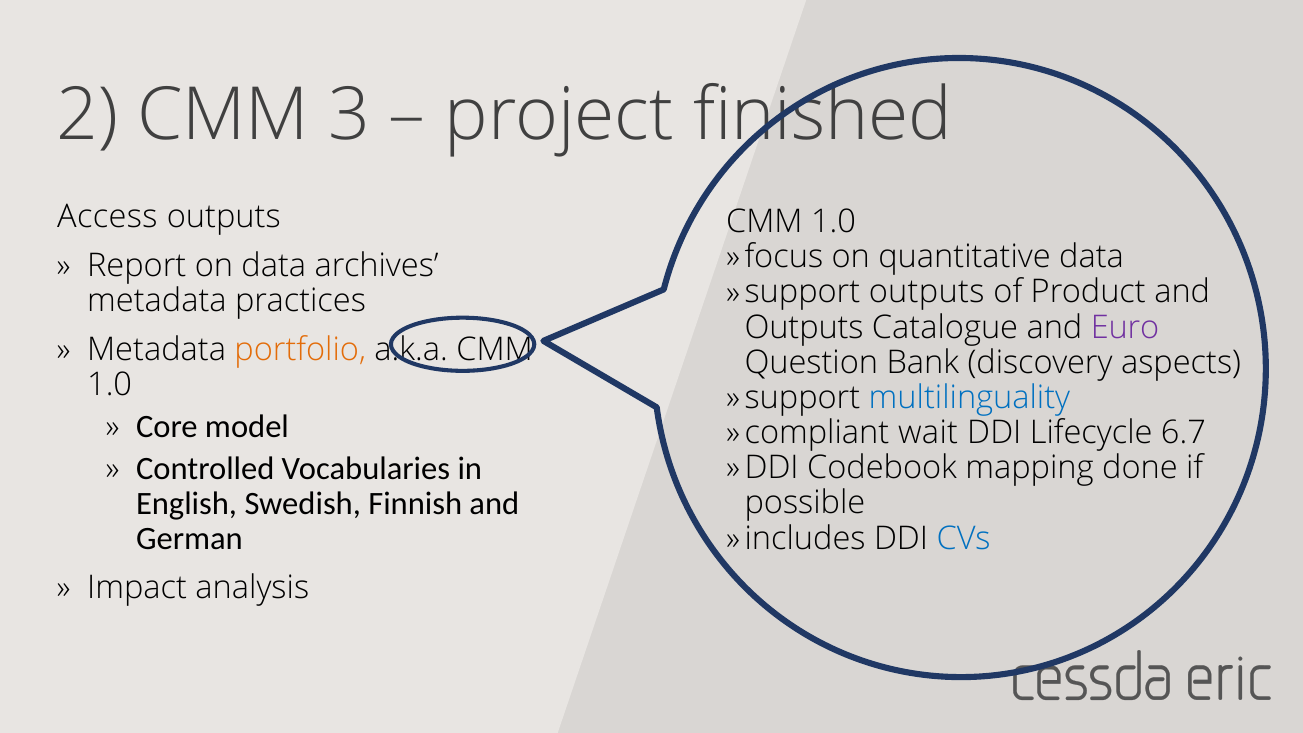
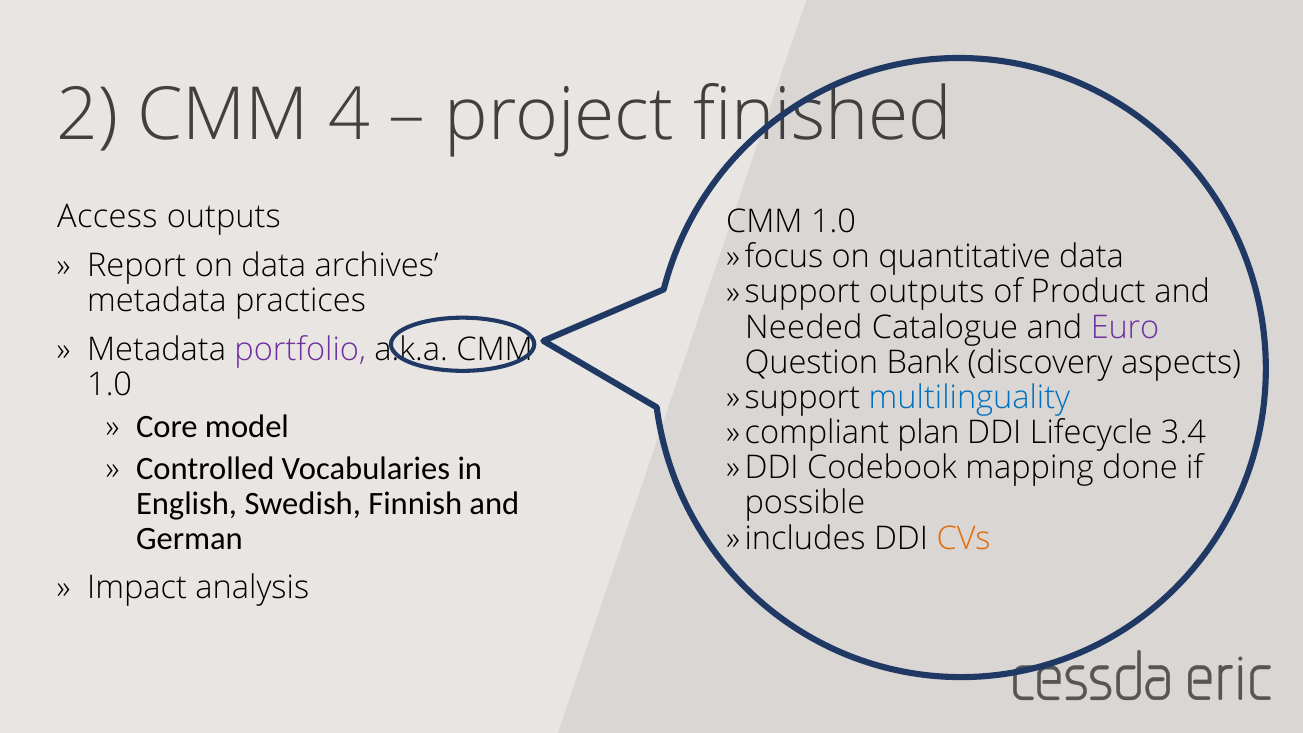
3: 3 -> 4
Outputs at (804, 327): Outputs -> Needed
portfolio colour: orange -> purple
wait: wait -> plan
6.7: 6.7 -> 3.4
CVs colour: blue -> orange
